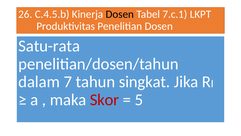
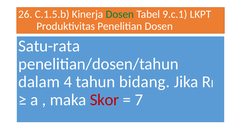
C.4.5.b: C.4.5.b -> C.1.5.b
Dosen at (120, 14) colour: black -> green
7.c.1: 7.c.1 -> 9.c.1
7: 7 -> 4
singkat: singkat -> bidang
5: 5 -> 7
